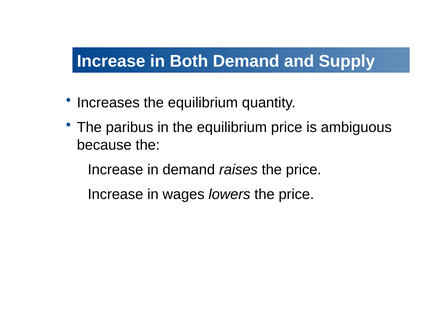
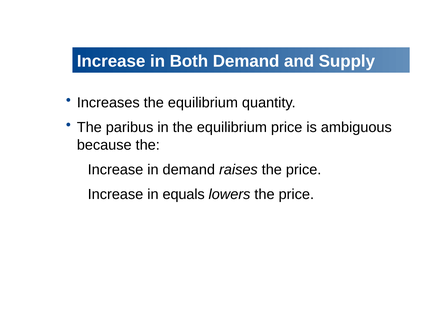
wages: wages -> equals
